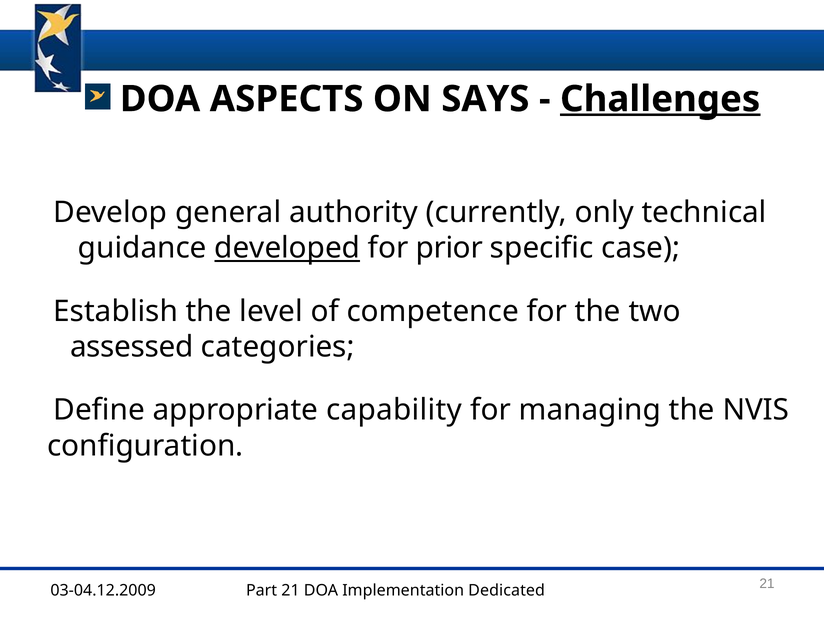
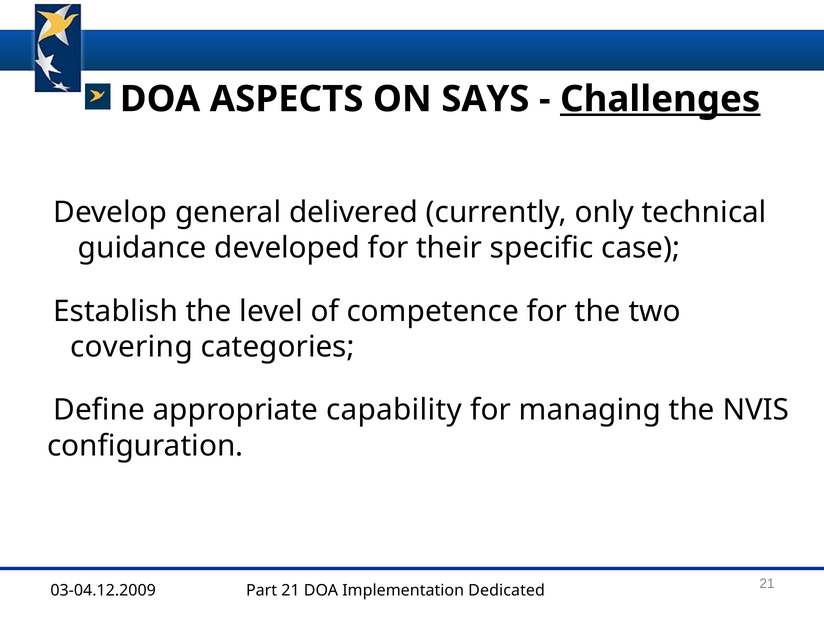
authority: authority -> delivered
developed underline: present -> none
prior: prior -> their
assessed: assessed -> covering
